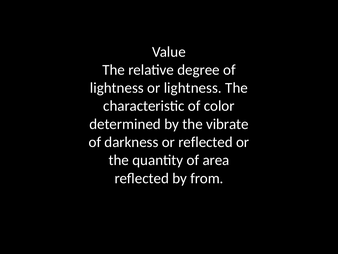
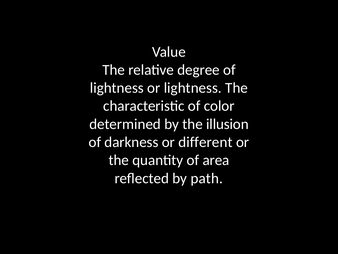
vibrate: vibrate -> illusion
or reflected: reflected -> different
from: from -> path
